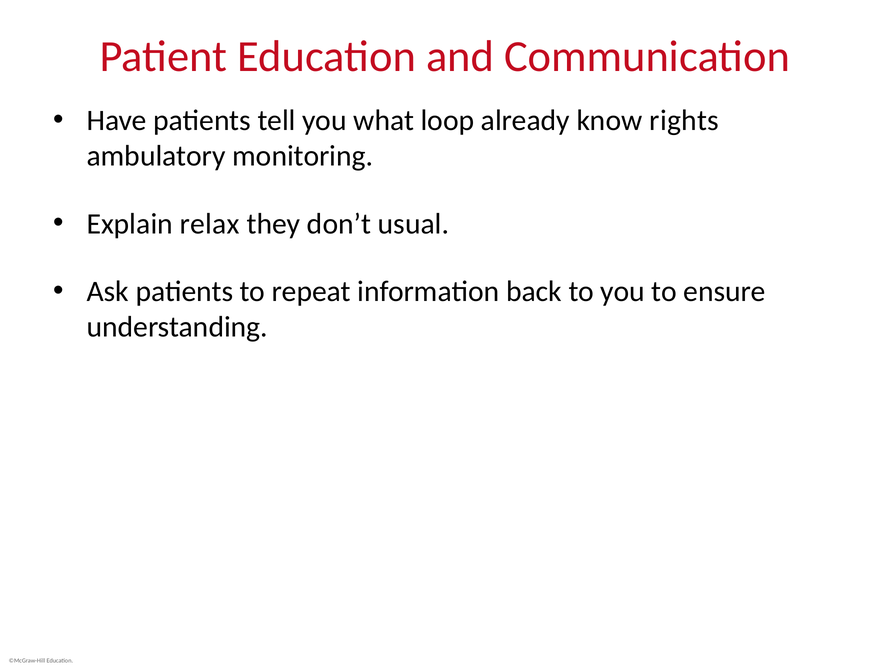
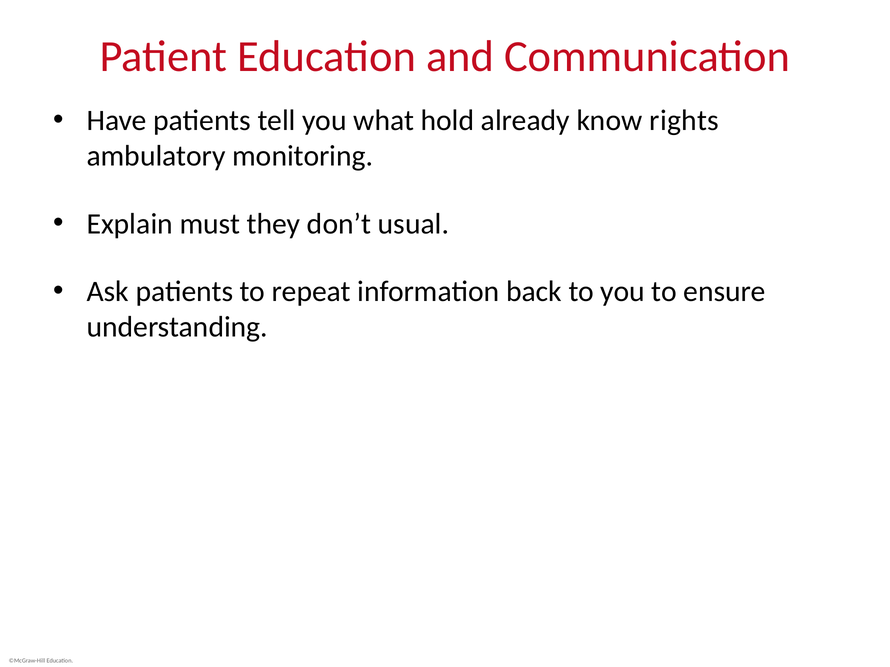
loop: loop -> hold
relax: relax -> must
